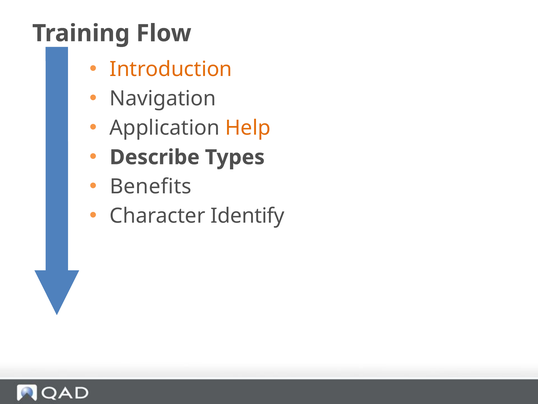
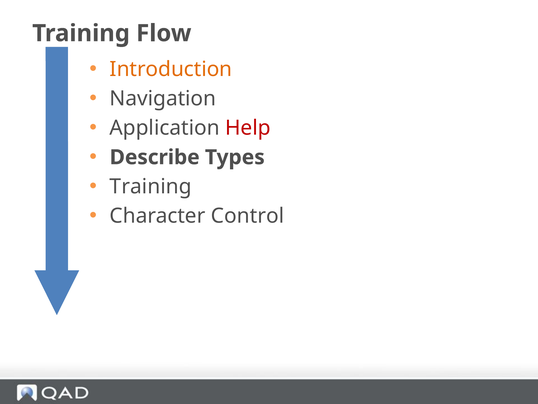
Help colour: orange -> red
Benefits at (151, 186): Benefits -> Training
Identify: Identify -> Control
